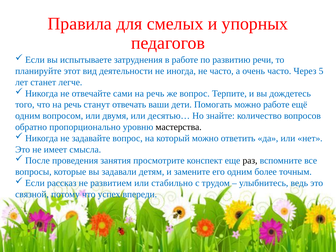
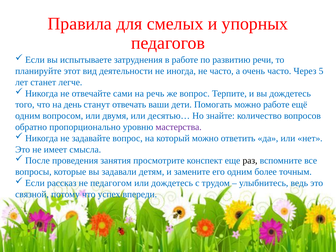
что на речь: речь -> день
мастерства colour: black -> purple
развитием: развитием -> педагогом
или стабильно: стабильно -> дождетесь
